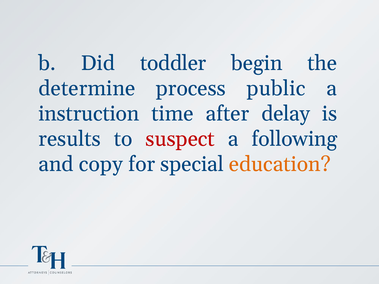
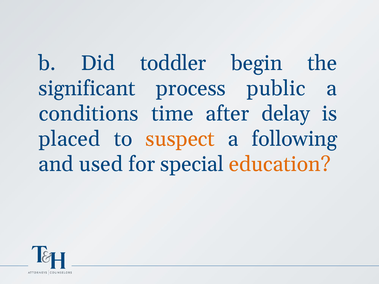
determine: determine -> significant
instruction: instruction -> conditions
results: results -> placed
suspect colour: red -> orange
copy: copy -> used
